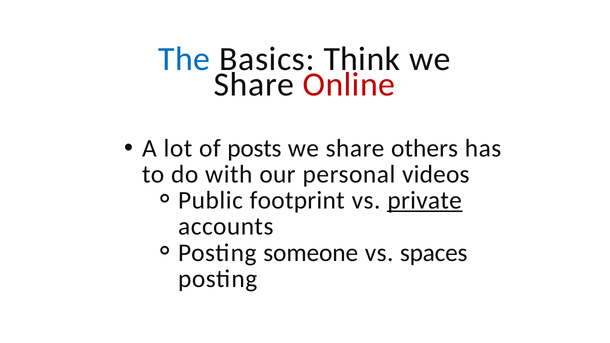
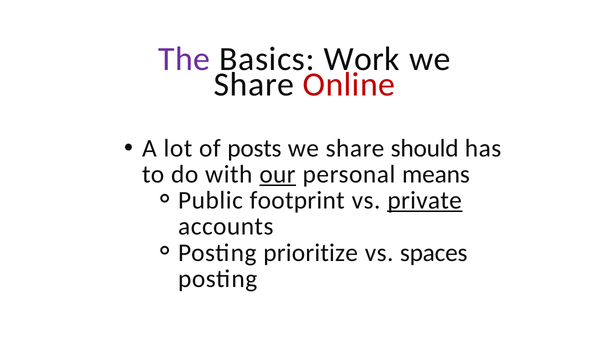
The colour: blue -> purple
Think: Think -> Work
others: others -> should
our underline: none -> present
videos: videos -> means
someone: someone -> prioritize
